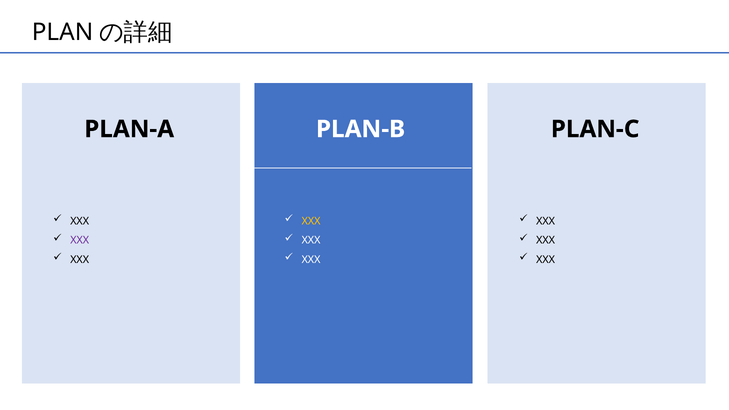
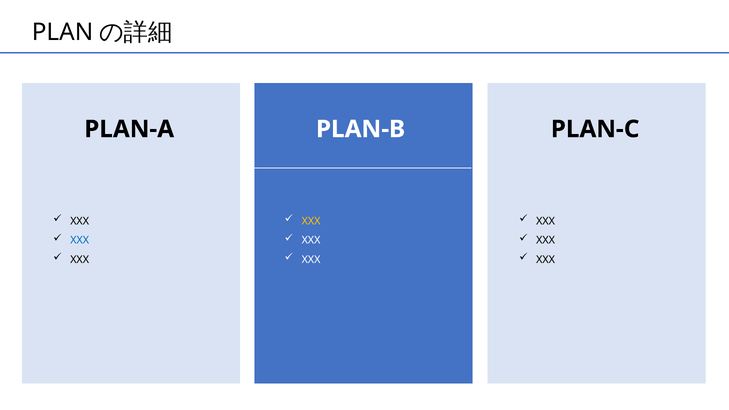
XXX at (80, 240) colour: purple -> blue
